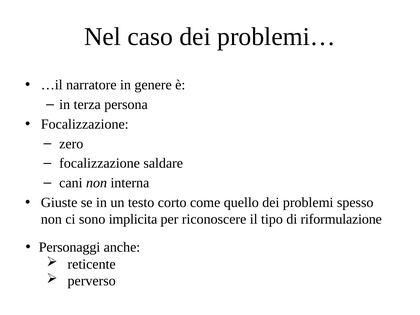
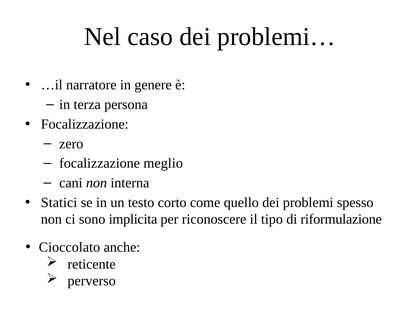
saldare: saldare -> meglio
Giuste: Giuste -> Statici
Personaggi: Personaggi -> Cioccolato
